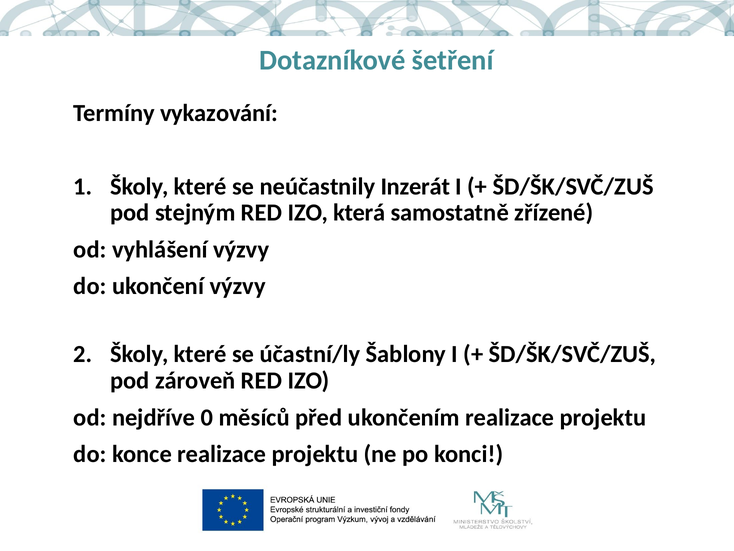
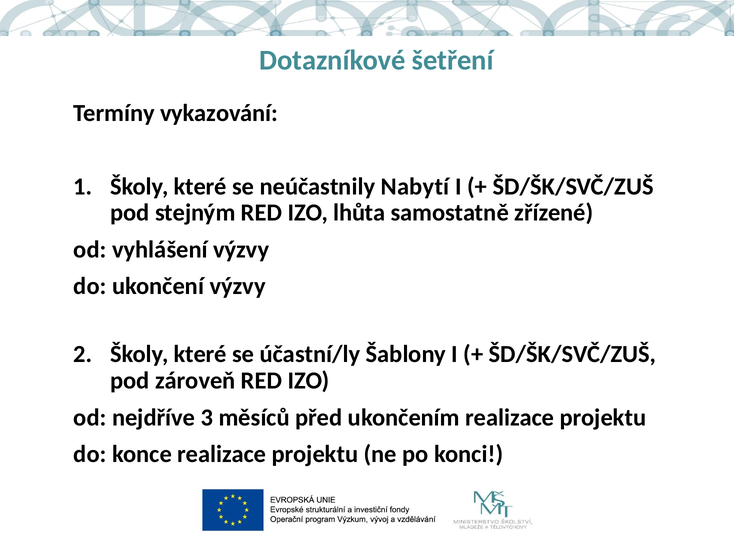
Inzerát: Inzerát -> Nabytí
která: která -> lhůta
0: 0 -> 3
